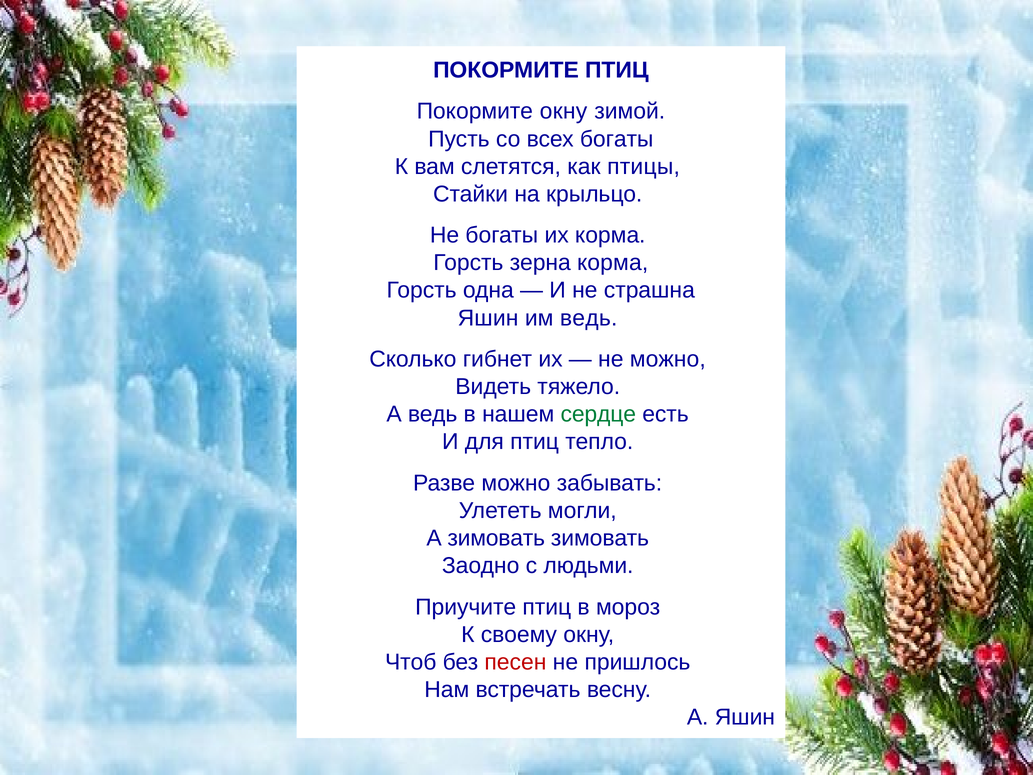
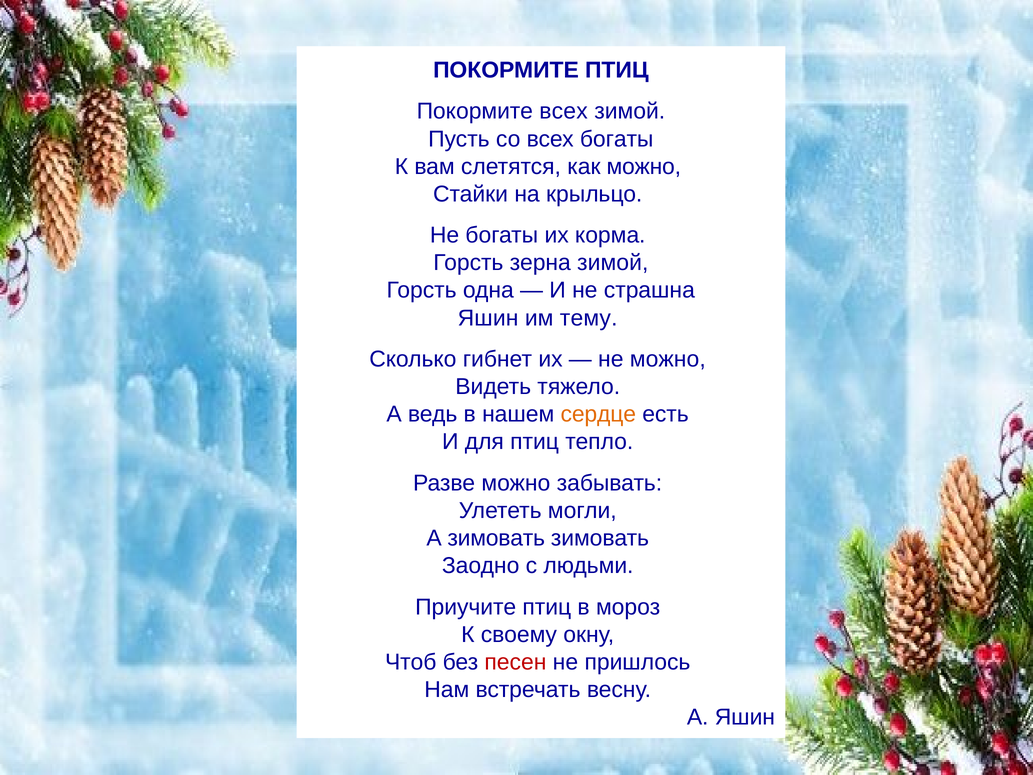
Покормите окну: окну -> всех
как птицы: птицы -> можно
зерна корма: корма -> зимой
им ведь: ведь -> тему
сердце colour: green -> orange
